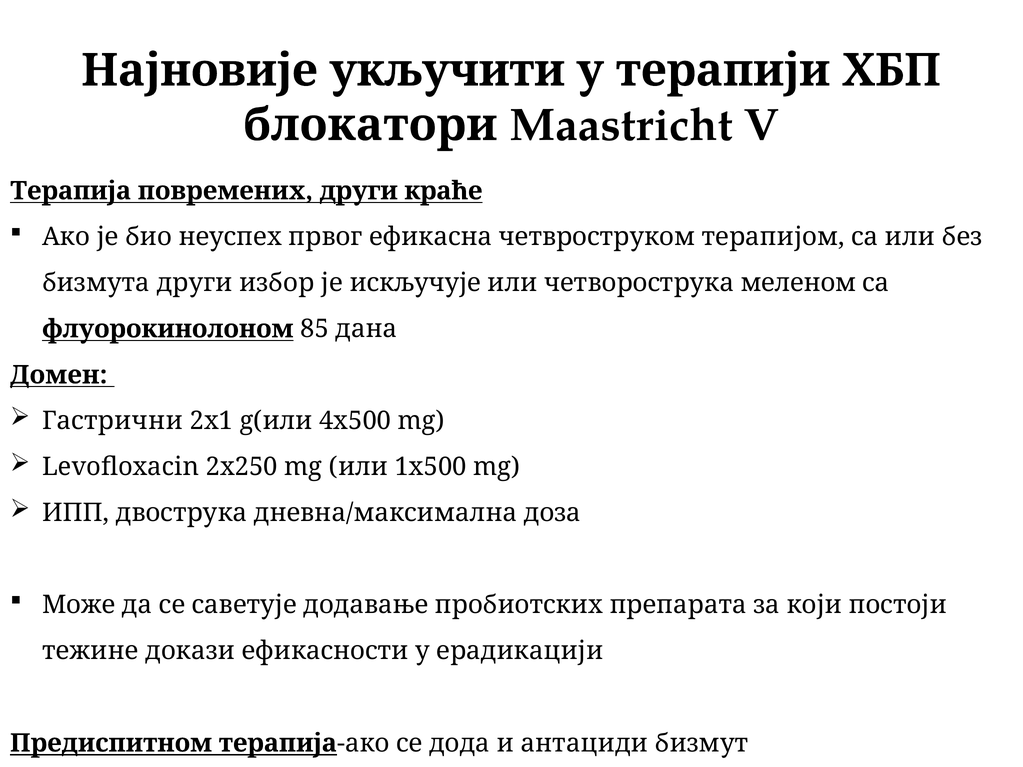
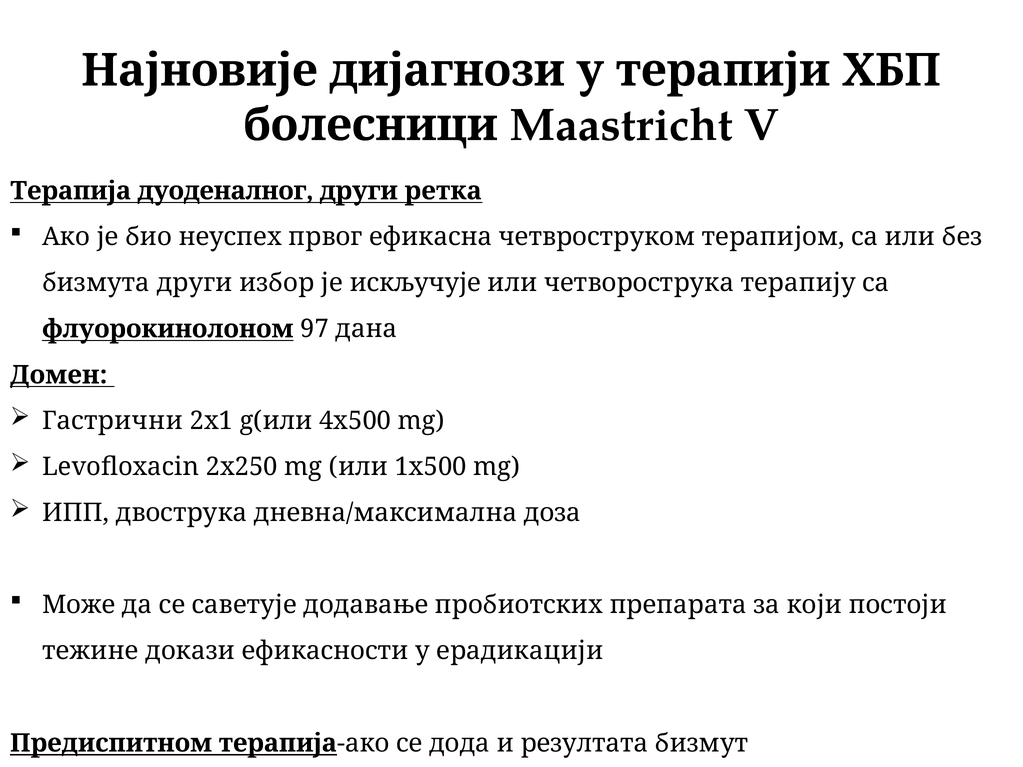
укључити: укључити -> дијагнози
блокатори: блокатори -> болесници
повремених: повремених -> дуоденалног
краће: краће -> ретка
меленом: меленом -> терапију
85: 85 -> 97
антациди: антациди -> резултата
